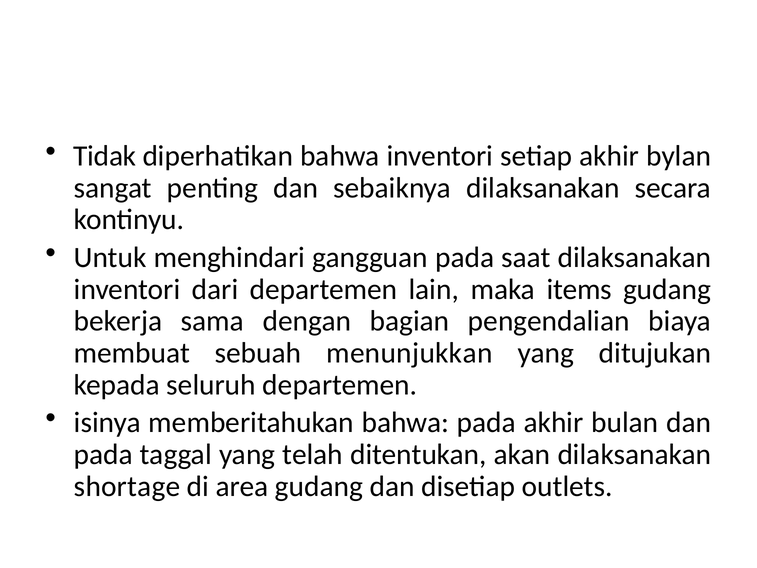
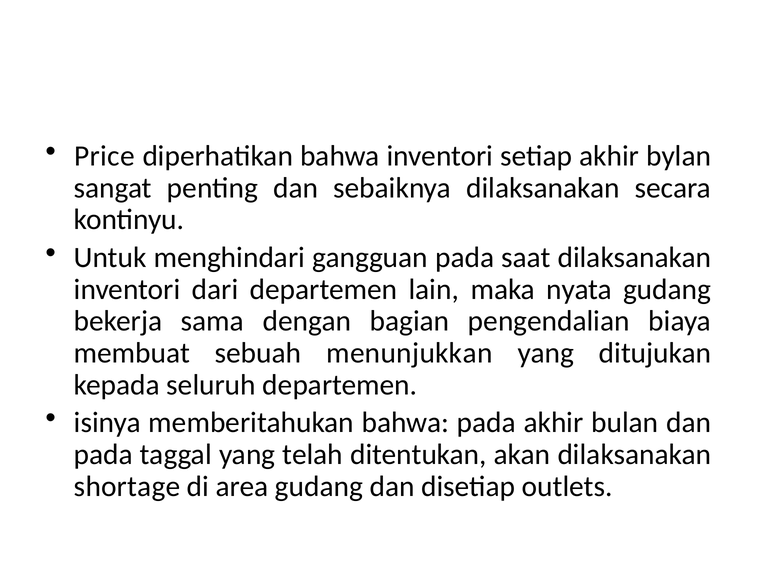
Tidak: Tidak -> Price
items: items -> nyata
